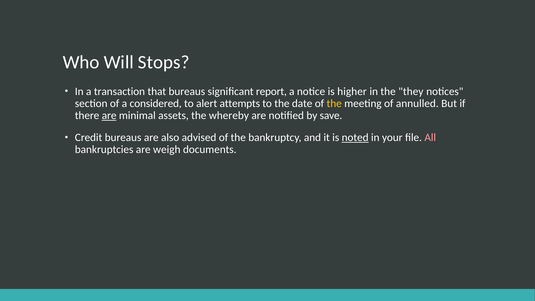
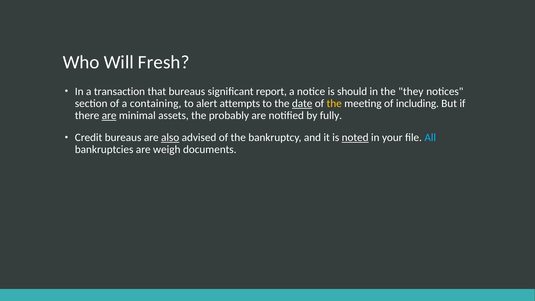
Stops: Stops -> Fresh
higher: higher -> should
considered: considered -> containing
date underline: none -> present
annulled: annulled -> including
whereby: whereby -> probably
save: save -> fully
also underline: none -> present
All colour: pink -> light blue
